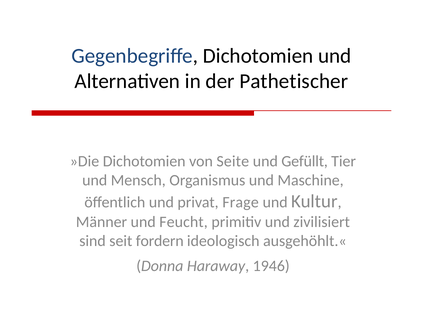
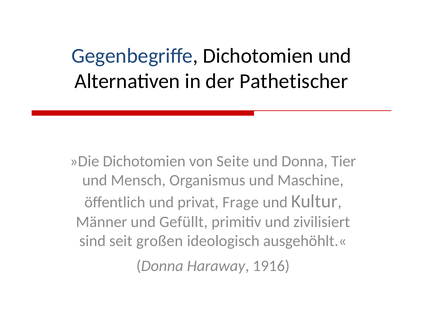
und Gefüllt: Gefüllt -> Donna
Feucht: Feucht -> Gefüllt
fordern: fordern -> großen
1946: 1946 -> 1916
